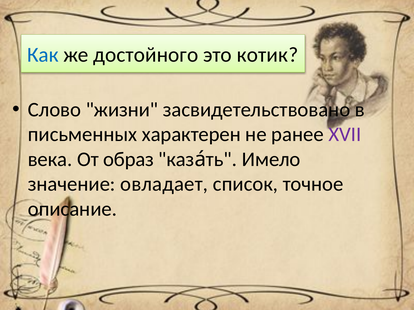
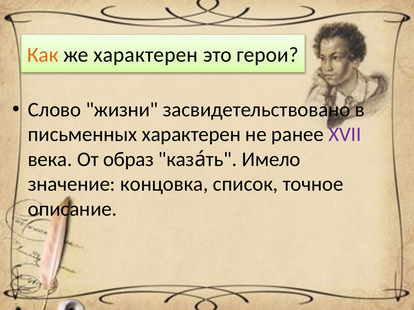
Как colour: blue -> orange
же достойного: достойного -> характерен
котик: котик -> герои
овладает: овладает -> концовка
